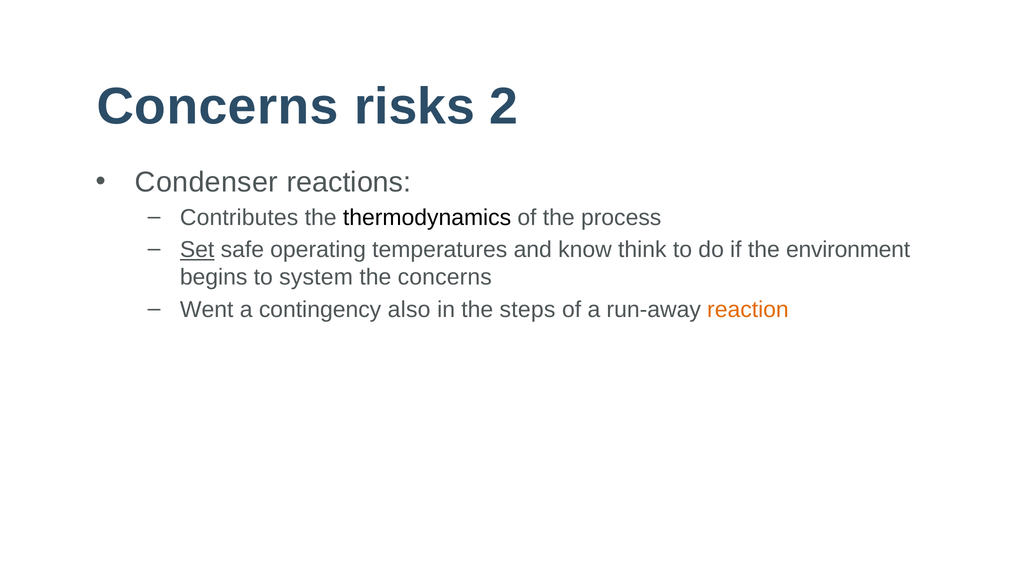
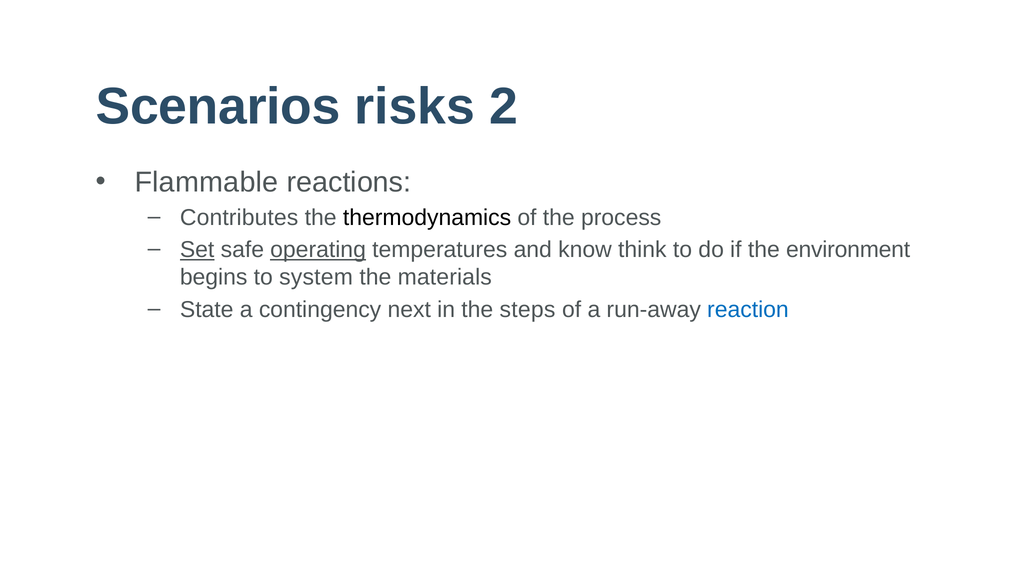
Concerns at (218, 107): Concerns -> Scenarios
Condenser: Condenser -> Flammable
operating underline: none -> present
the concerns: concerns -> materials
Went: Went -> State
also: also -> next
reaction colour: orange -> blue
